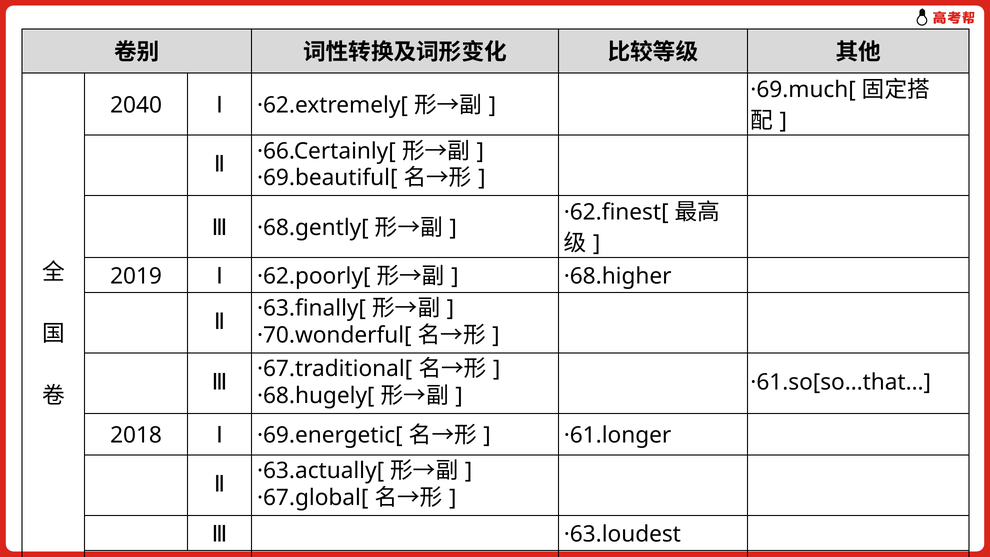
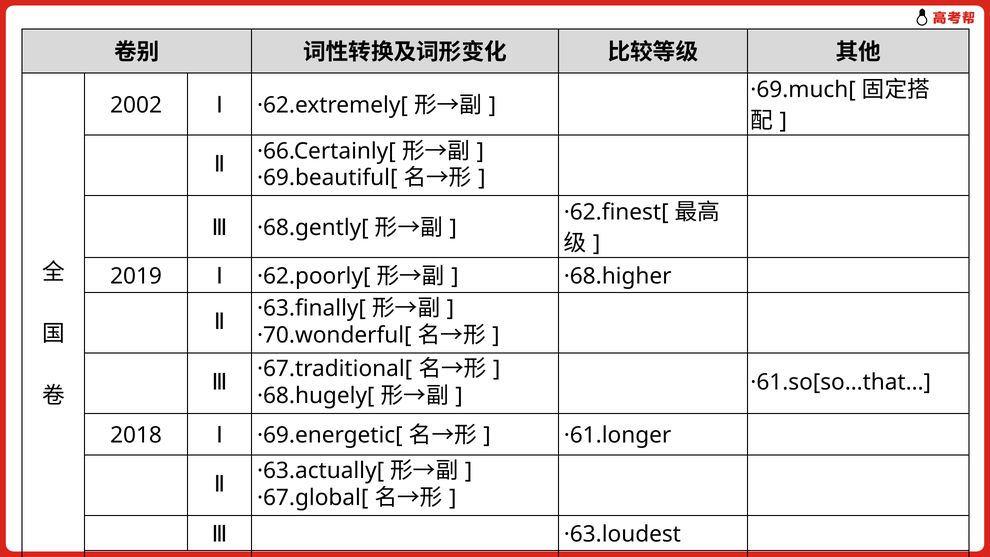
2040: 2040 -> 2002
